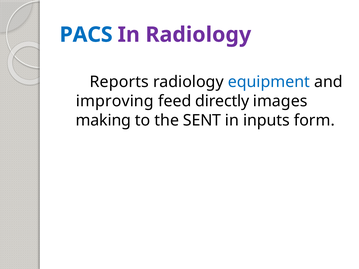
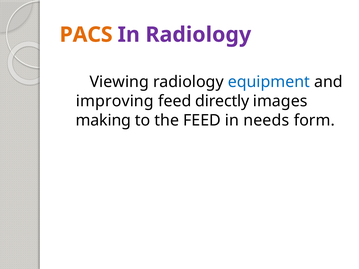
PACS colour: blue -> orange
Reports: Reports -> Viewing
the SENT: SENT -> FEED
inputs: inputs -> needs
